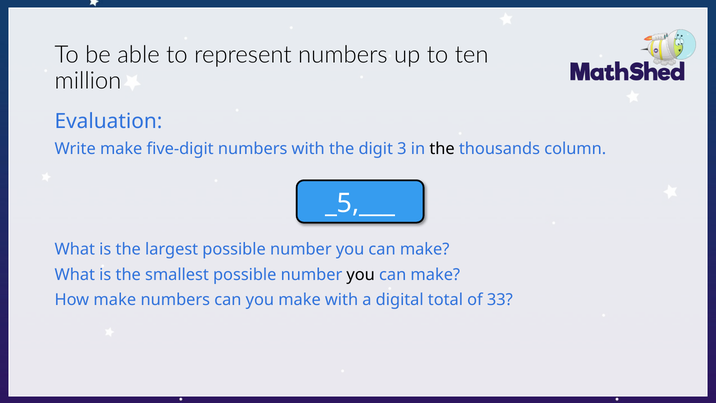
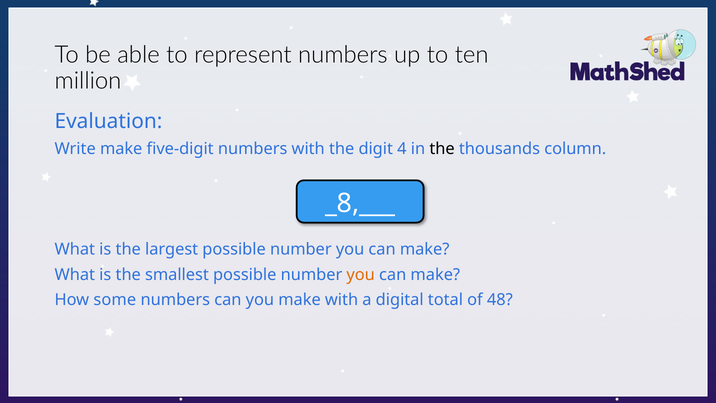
3: 3 -> 4
_5,___: _5,___ -> _8,___
you at (361, 274) colour: black -> orange
How make: make -> some
33: 33 -> 48
